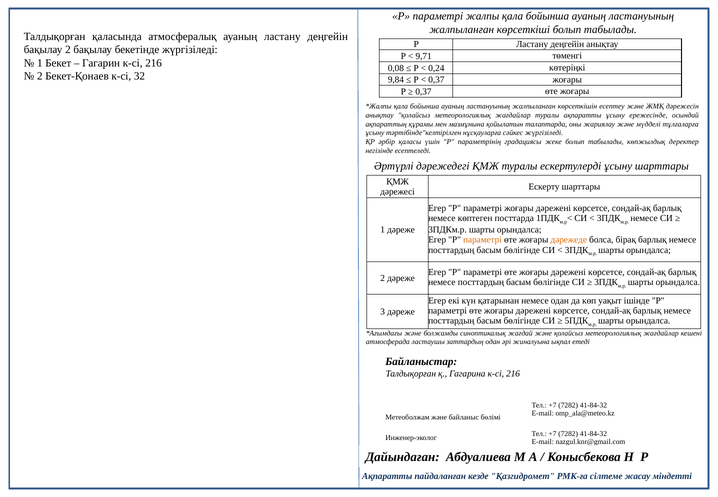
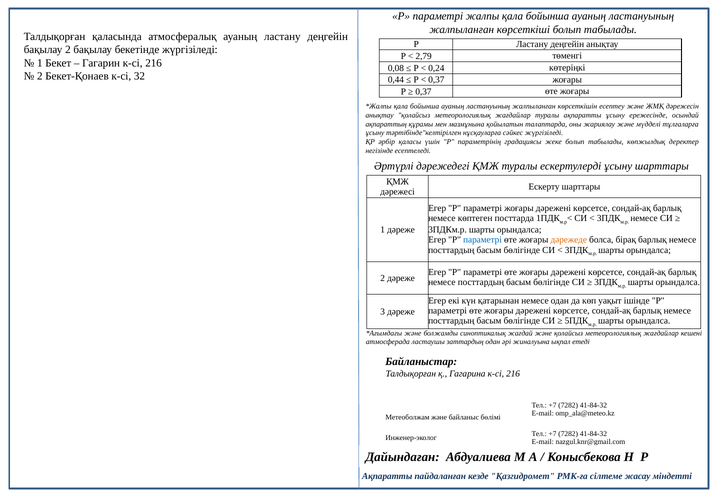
9,71: 9,71 -> 2,79
9,84: 9,84 -> 0,44
параметрі at (482, 240) colour: orange -> blue
